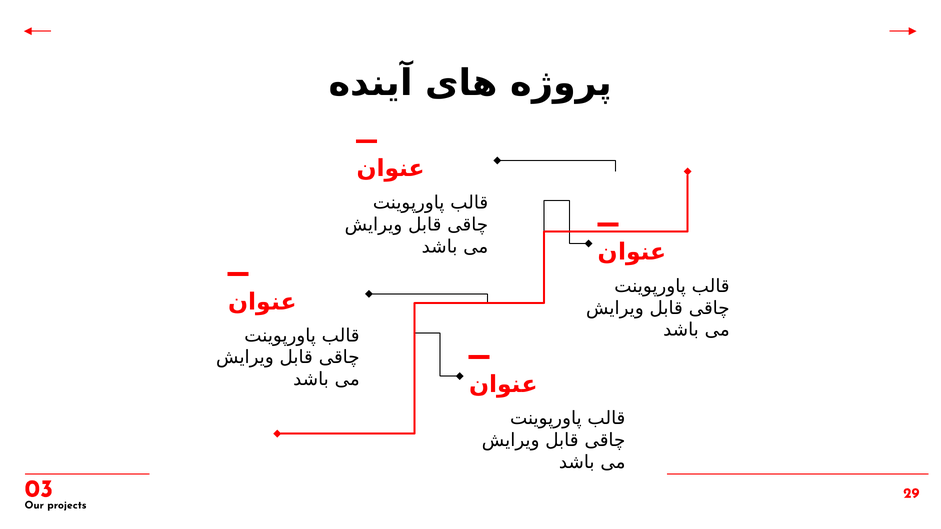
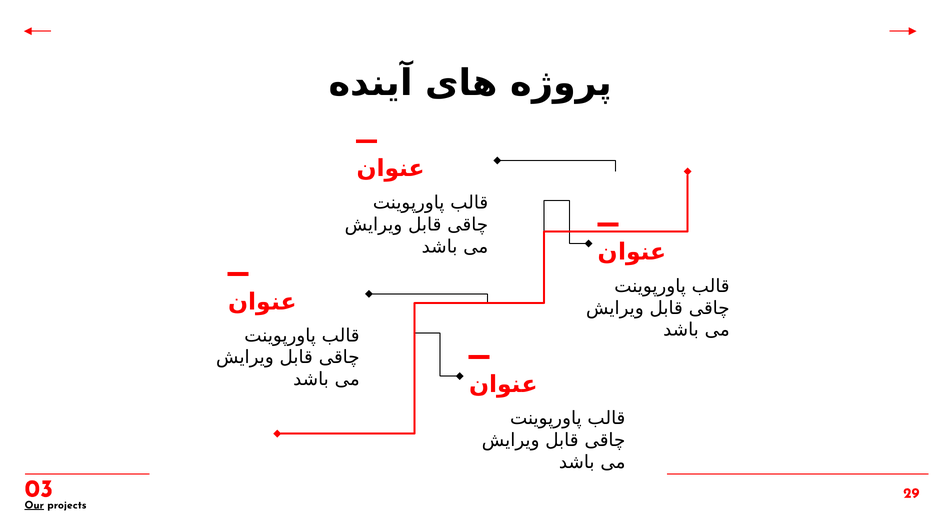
Our underline: none -> present
